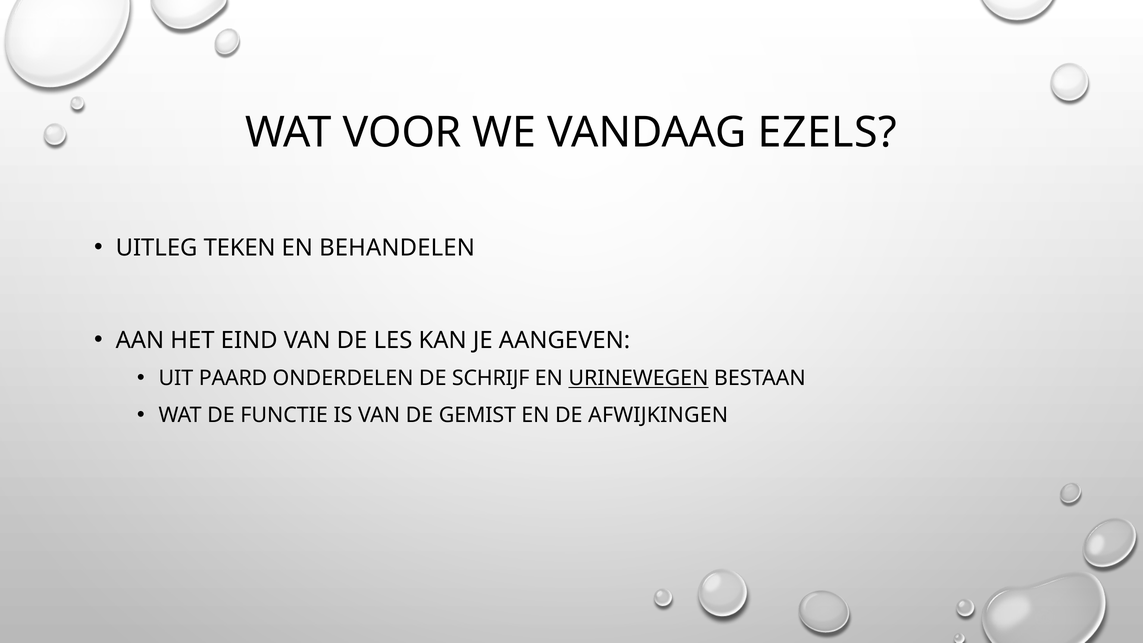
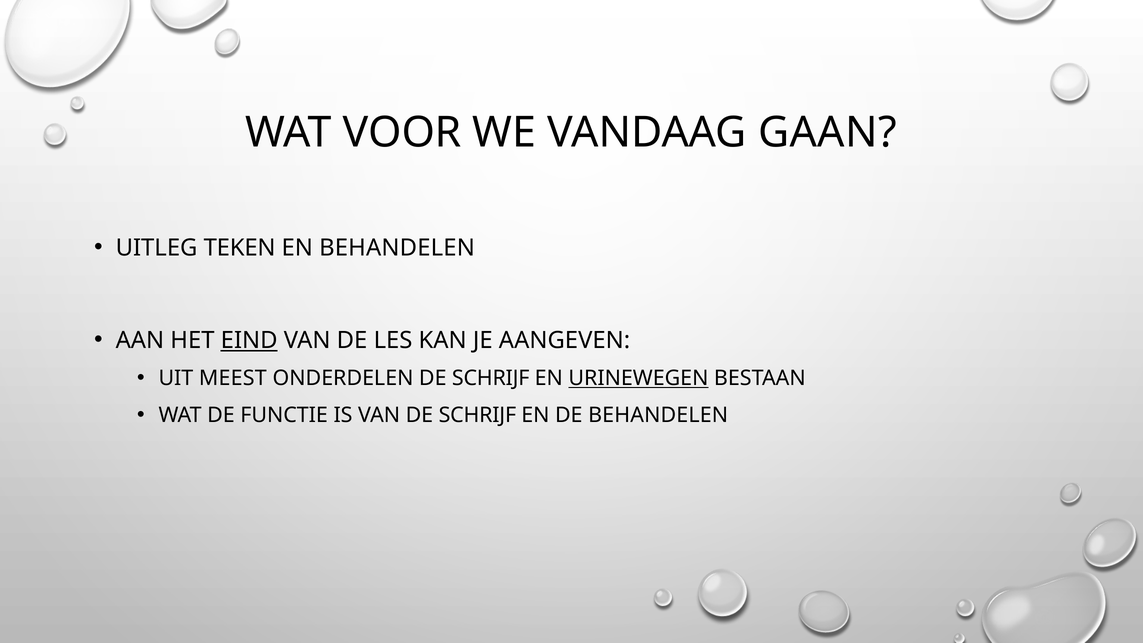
EZELS: EZELS -> GAAN
EIND underline: none -> present
PAARD: PAARD -> MEEST
VAN DE GEMIST: GEMIST -> SCHRIJF
DE AFWIJKINGEN: AFWIJKINGEN -> BEHANDELEN
